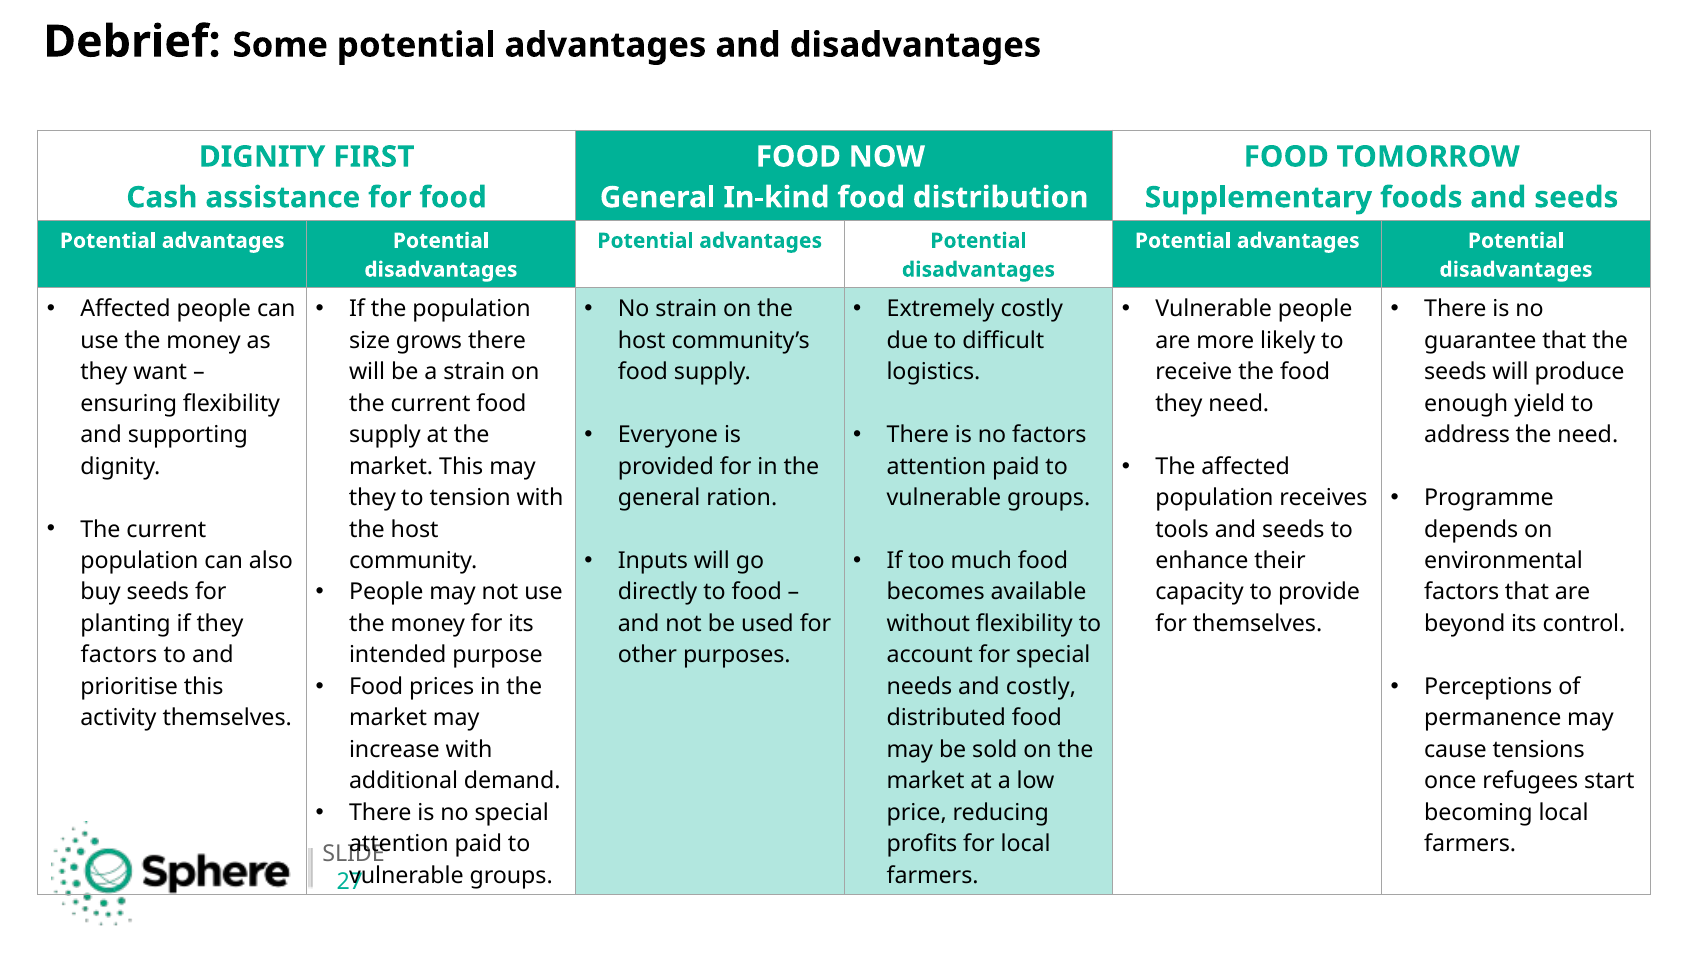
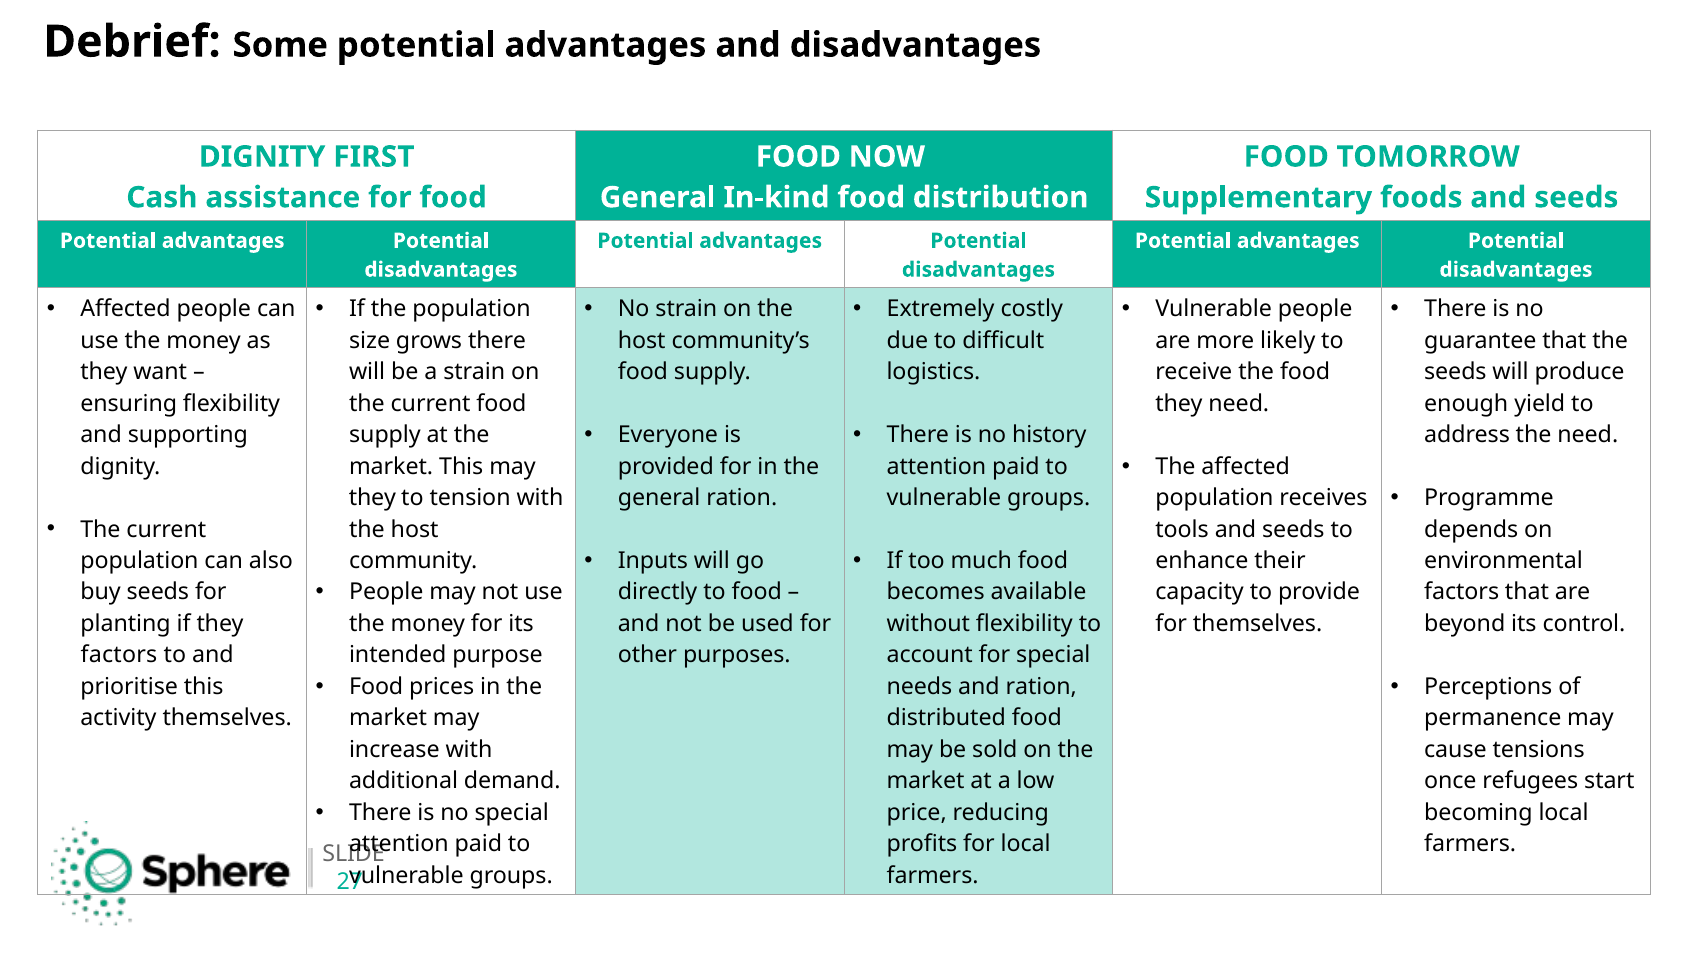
no factors: factors -> history
and costly: costly -> ration
